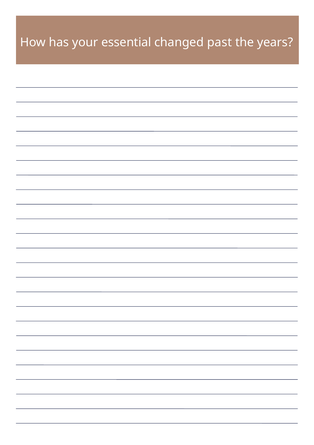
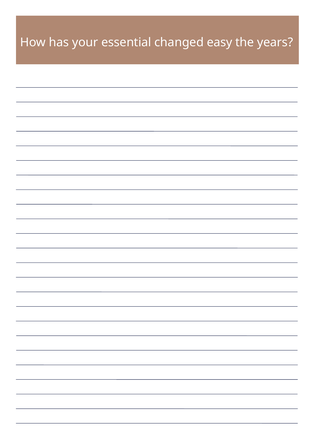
past: past -> easy
